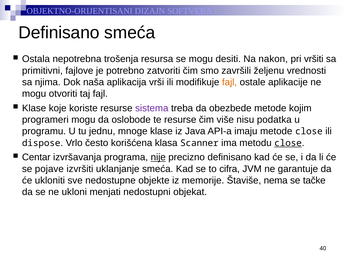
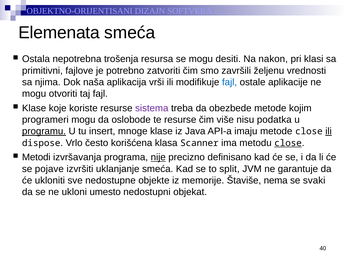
Definisano at (59, 33): Definisano -> Elemenata
vršiti: vršiti -> klasi
fajl at (230, 82) colour: orange -> blue
programu underline: none -> present
jednu: jednu -> insert
ili at (329, 131) underline: none -> present
Centar: Centar -> Metodi
cifra: cifra -> split
tačke: tačke -> svaki
menjati: menjati -> umesto
